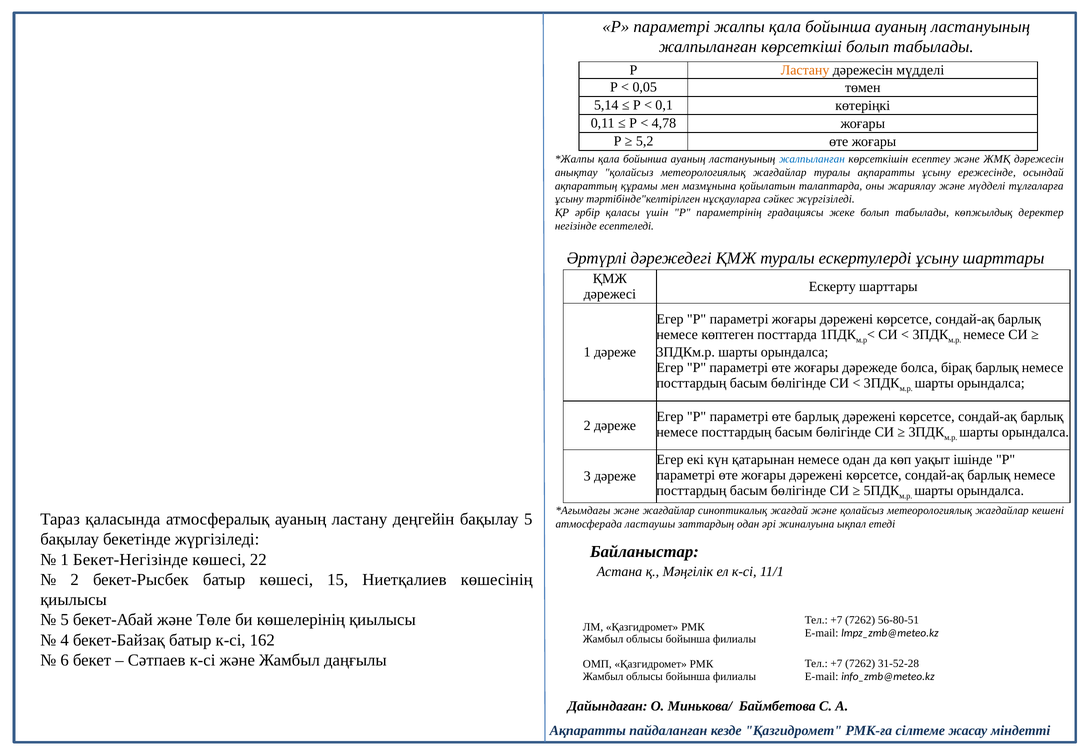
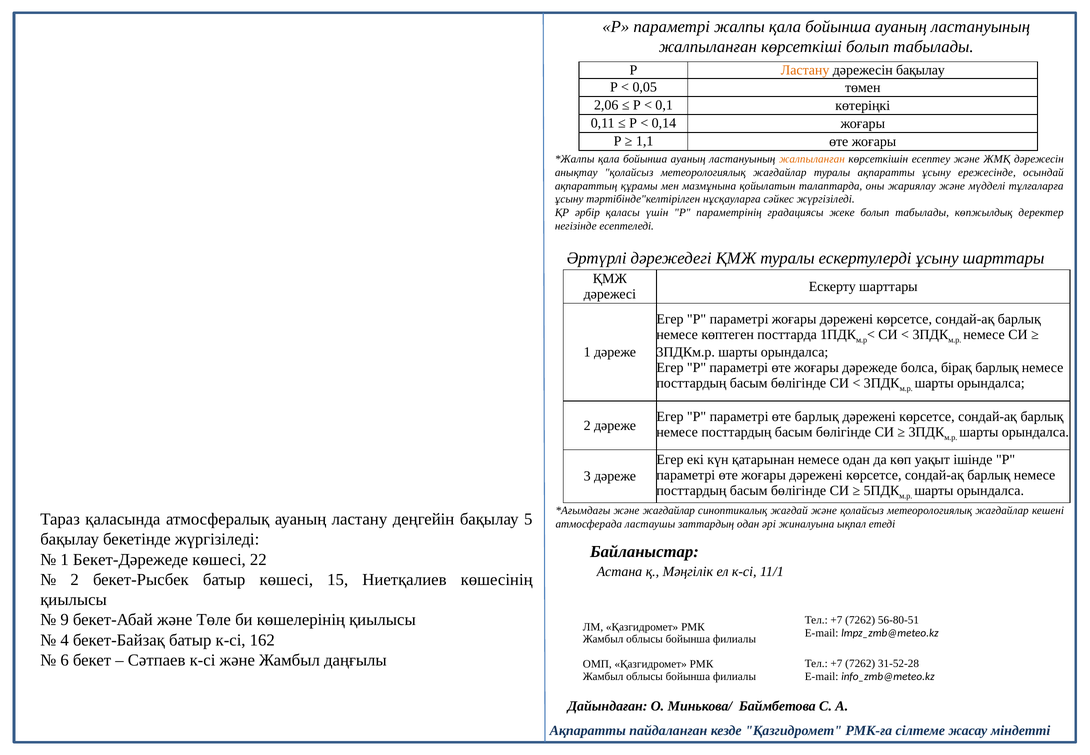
дәрежесін мүдделі: мүдделі -> бақылау
5,14: 5,14 -> 2,06
4,78: 4,78 -> 0,14
5,2: 5,2 -> 1,1
жалпыланған at (812, 159) colour: blue -> orange
Бекет-Негізінде: Бекет-Негізінде -> Бекет-Дәрежеде
5 at (65, 620): 5 -> 9
